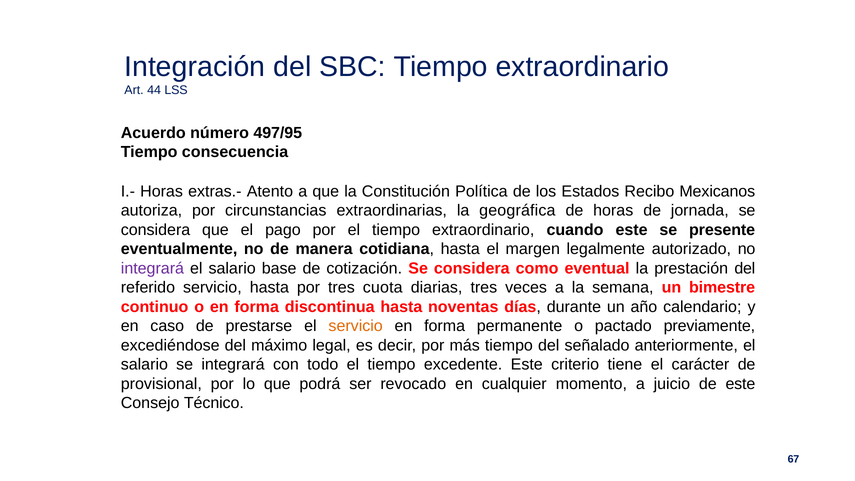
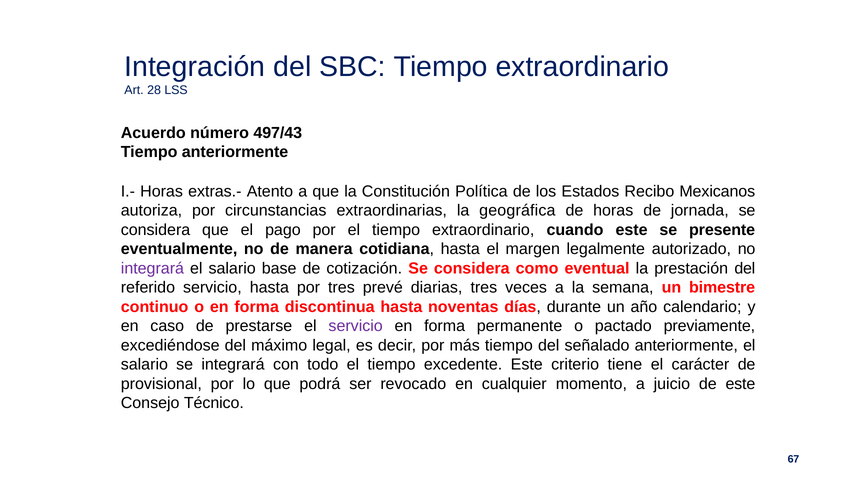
44: 44 -> 28
497/95: 497/95 -> 497/43
Tiempo consecuencia: consecuencia -> anteriormente
cuota: cuota -> prevé
servicio at (356, 326) colour: orange -> purple
